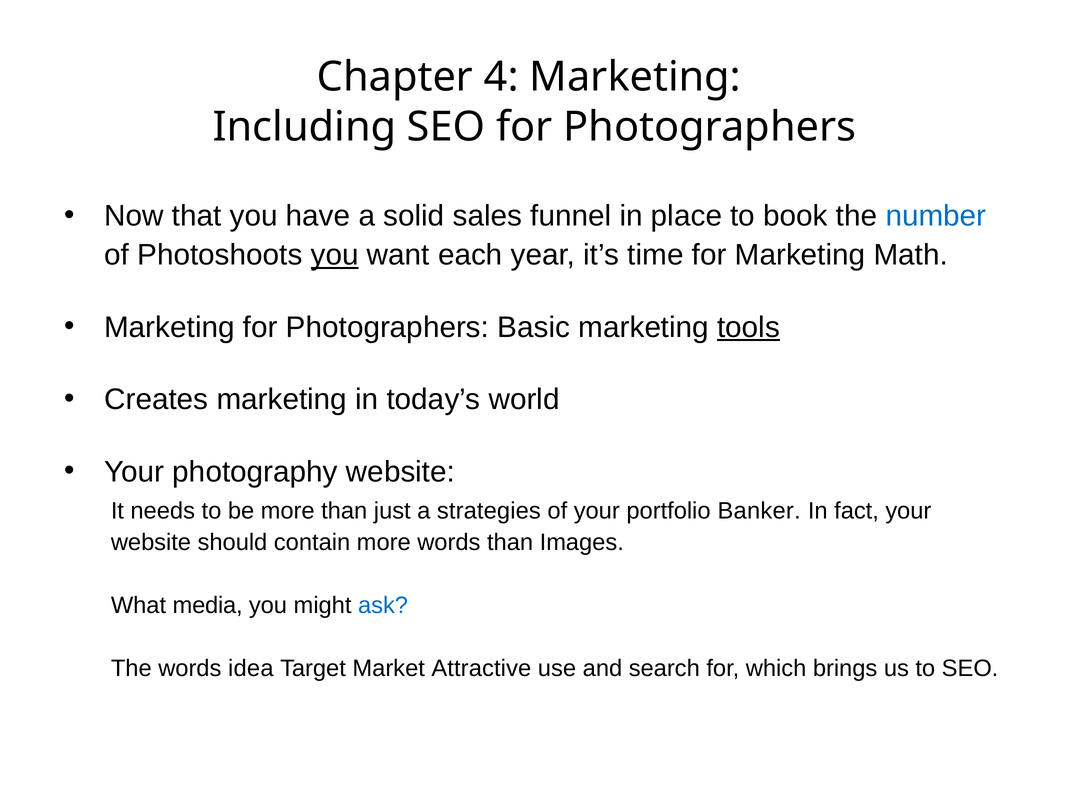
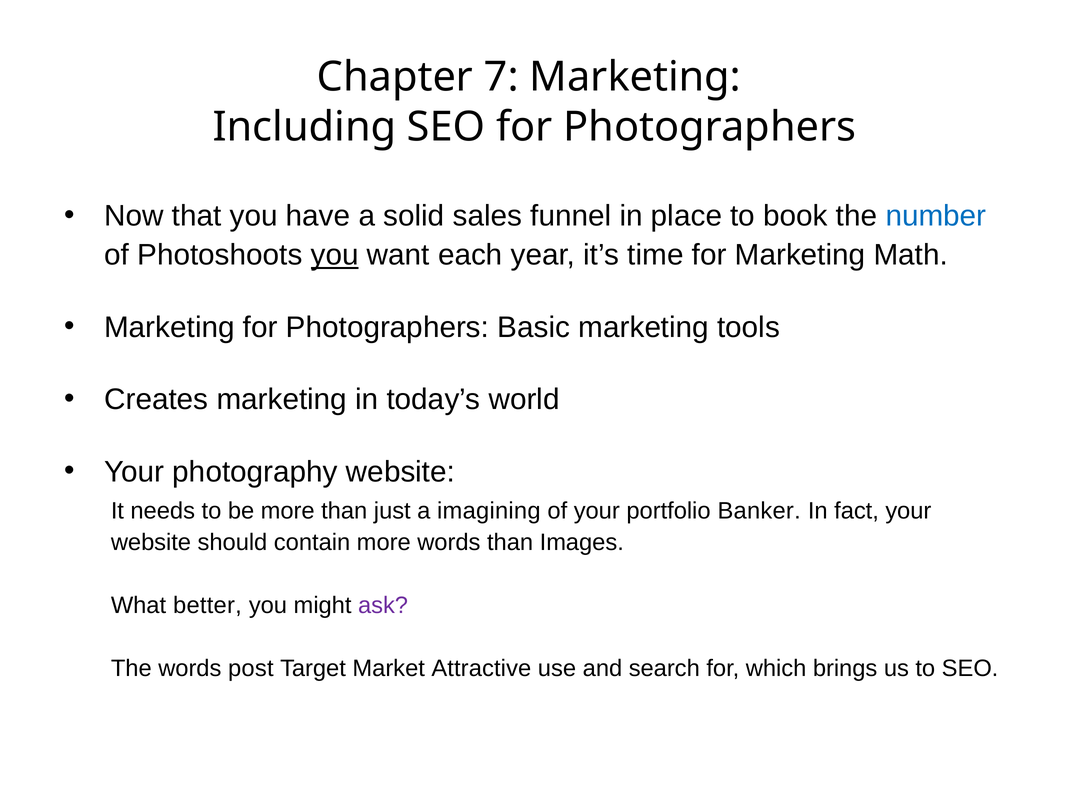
4: 4 -> 7
tools underline: present -> none
strategies: strategies -> imagining
media: media -> better
ask colour: blue -> purple
idea: idea -> post
